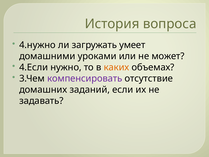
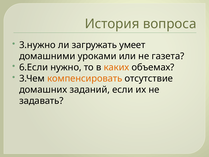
4.нужно: 4.нужно -> 3.нужно
может: может -> газета
4.Если: 4.Если -> 6.Если
компенсировать colour: purple -> orange
